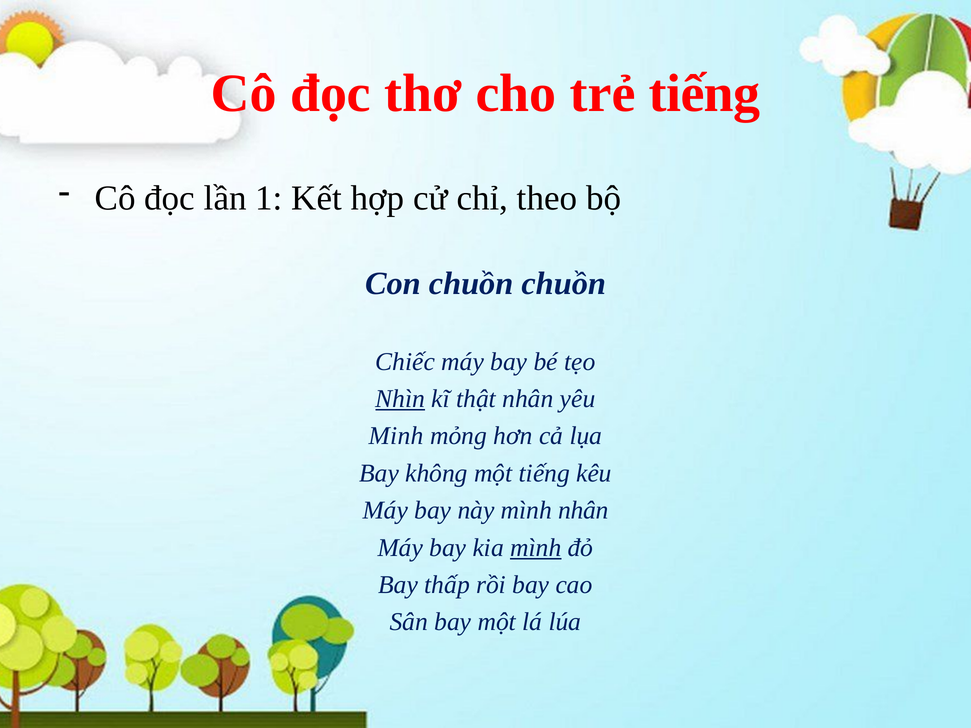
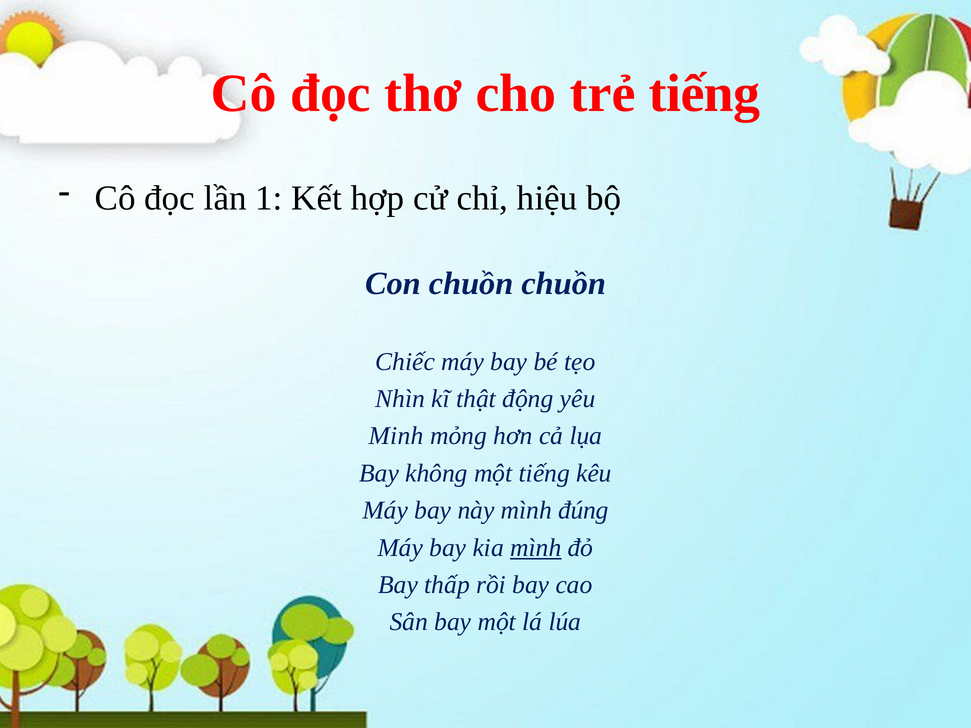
theo: theo -> hiệu
Nhìn underline: present -> none
thật nhân: nhân -> động
mình nhân: nhân -> đúng
